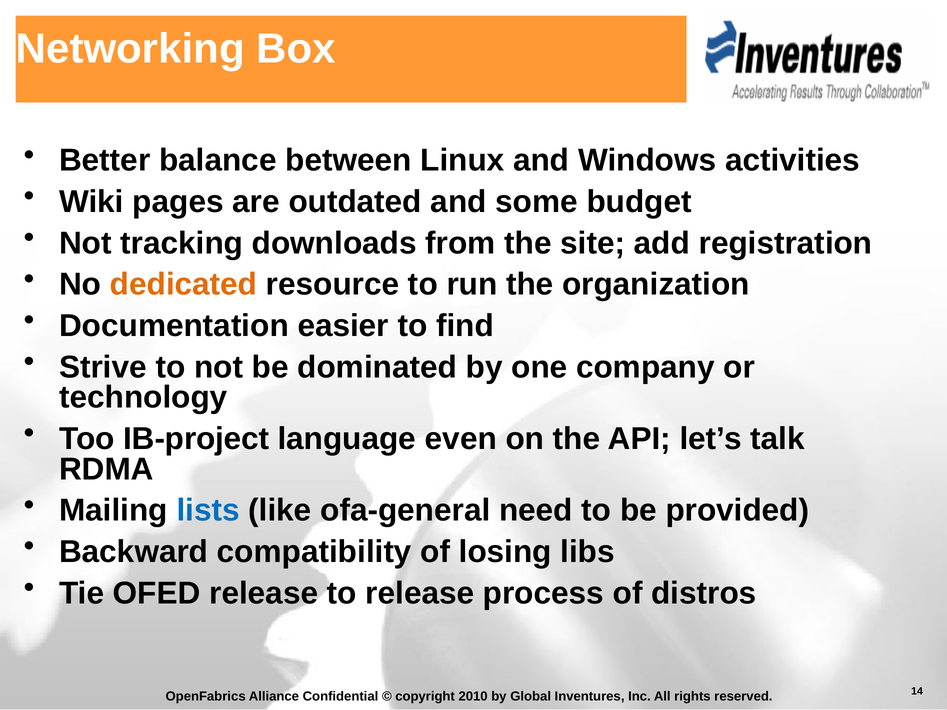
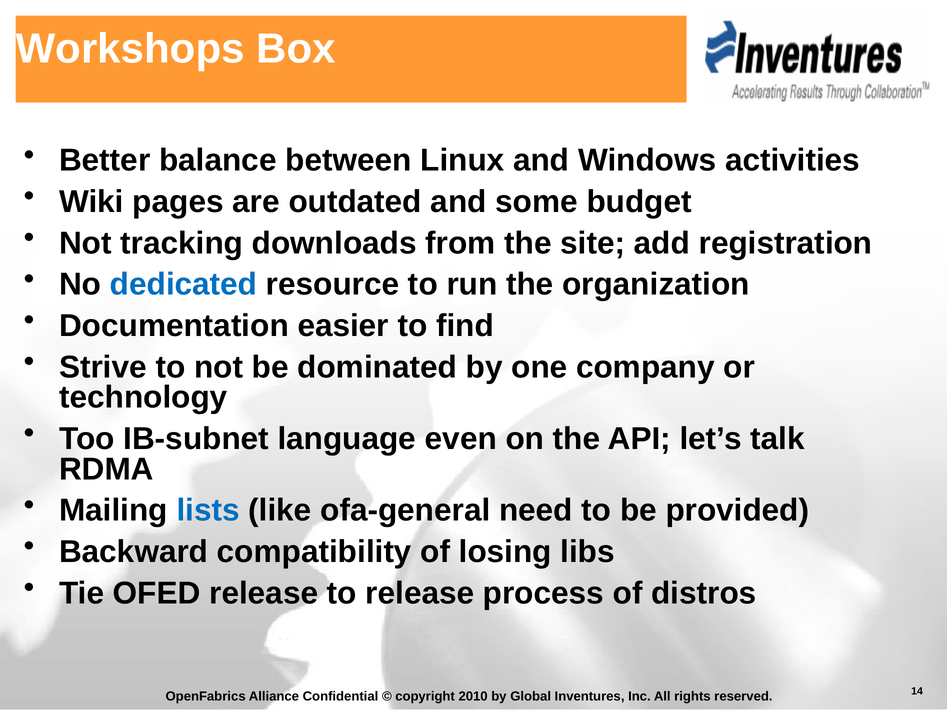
Networking: Networking -> Workshops
dedicated colour: orange -> blue
IB-project: IB-project -> IB-subnet
